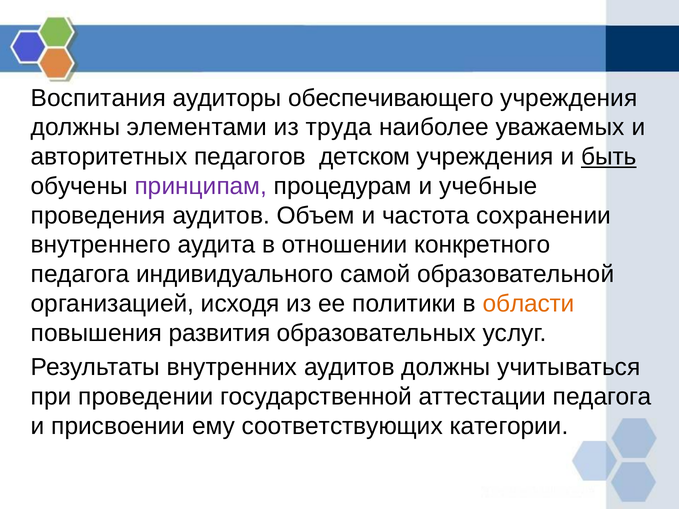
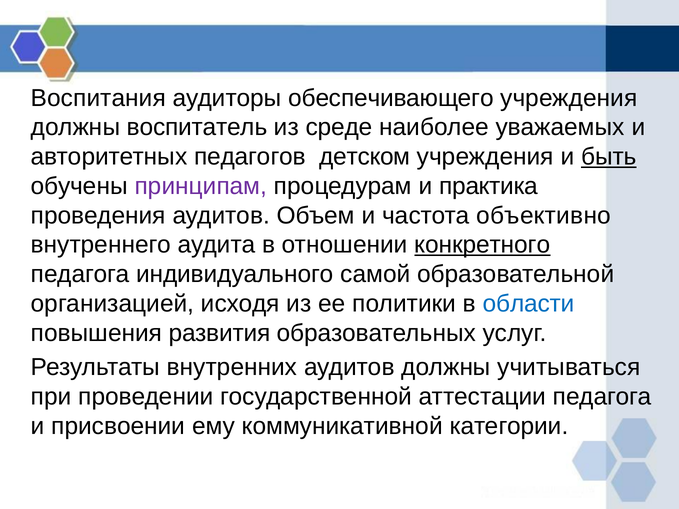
элементами: элементами -> воспитатель
труда: труда -> среде
учебные: учебные -> практика
сохранении: сохранении -> объективно
конкретного underline: none -> present
области colour: orange -> blue
соответствующих: соответствующих -> коммуникативной
